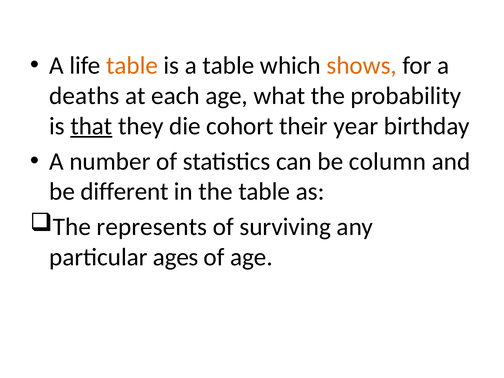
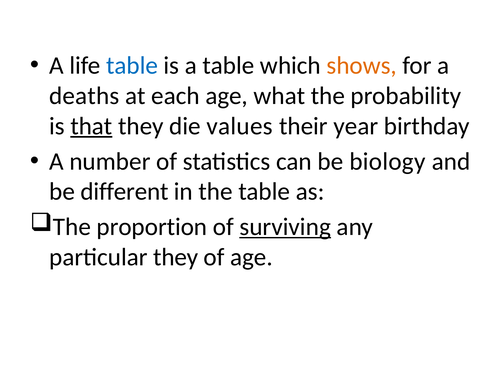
table at (132, 66) colour: orange -> blue
cohort: cohort -> values
column: column -> biology
represents: represents -> proportion
surviving underline: none -> present
particular ages: ages -> they
